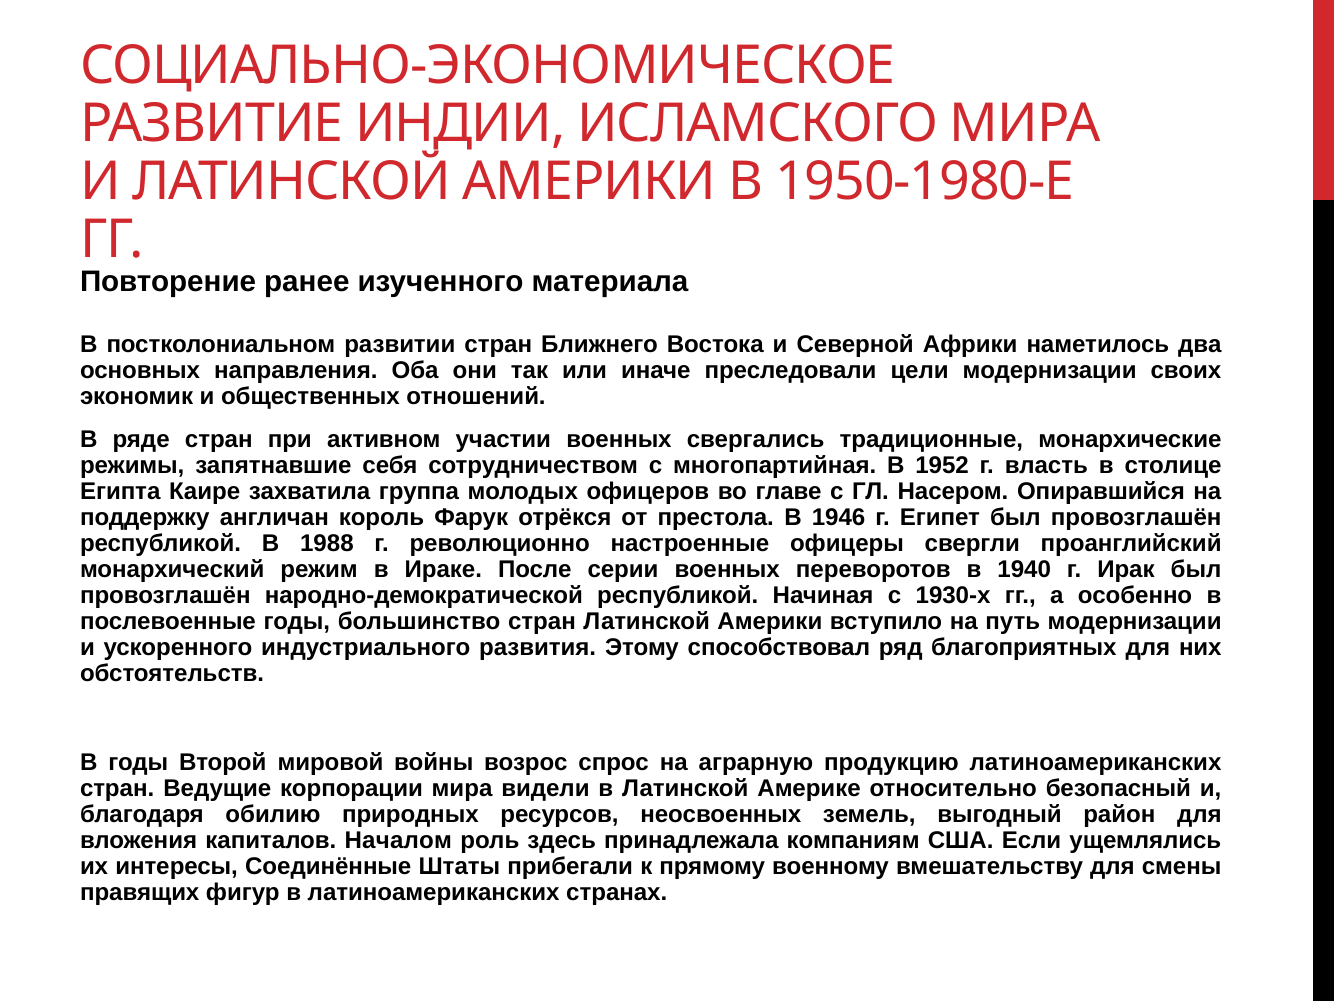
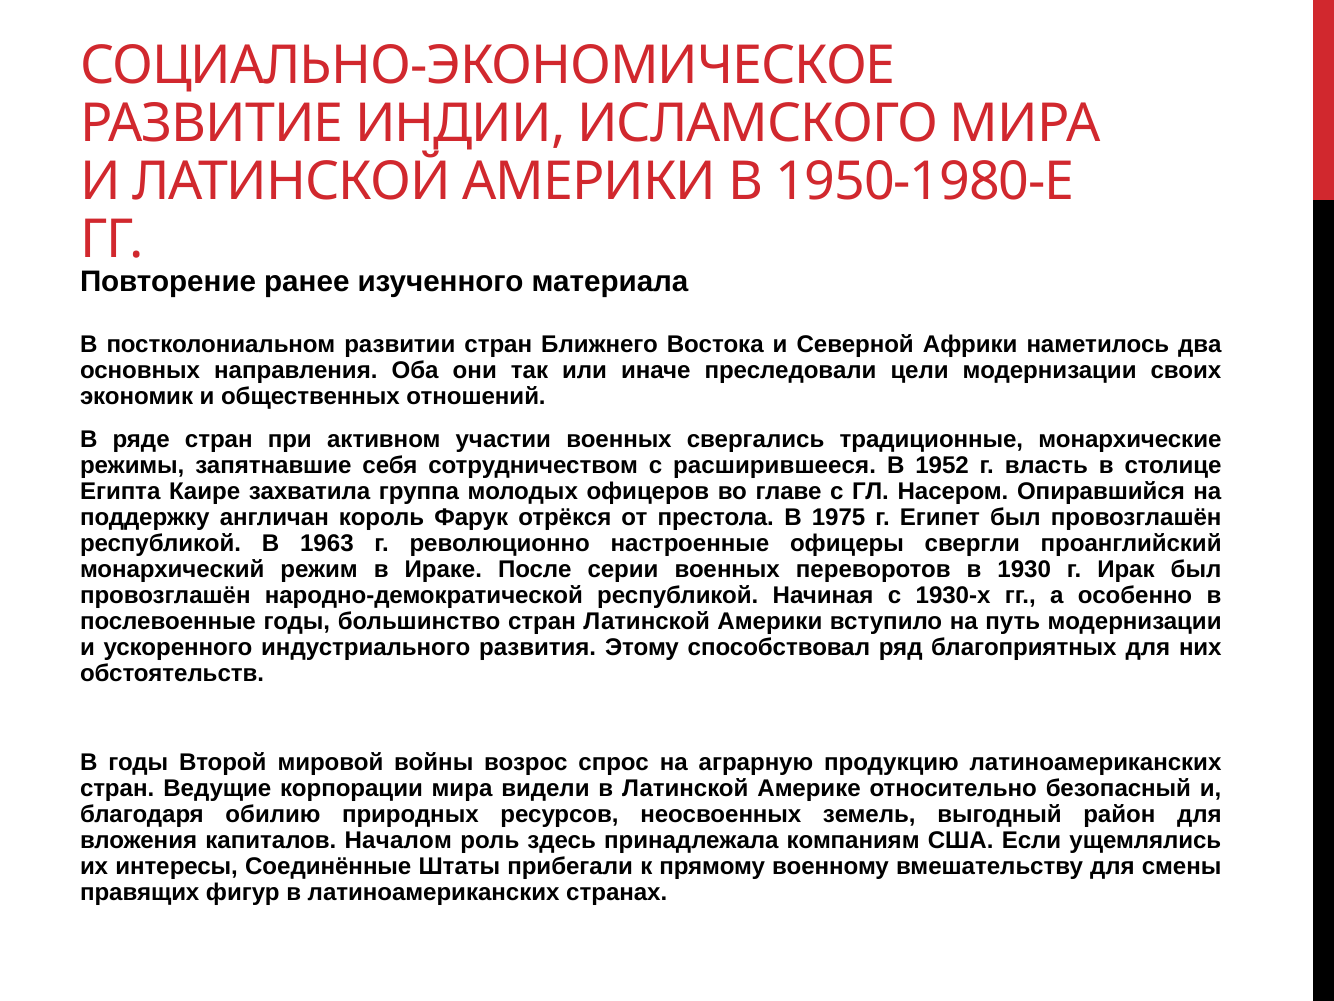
многопартийная: многопартийная -> расширившееся
1946: 1946 -> 1975
1988: 1988 -> 1963
1940: 1940 -> 1930
